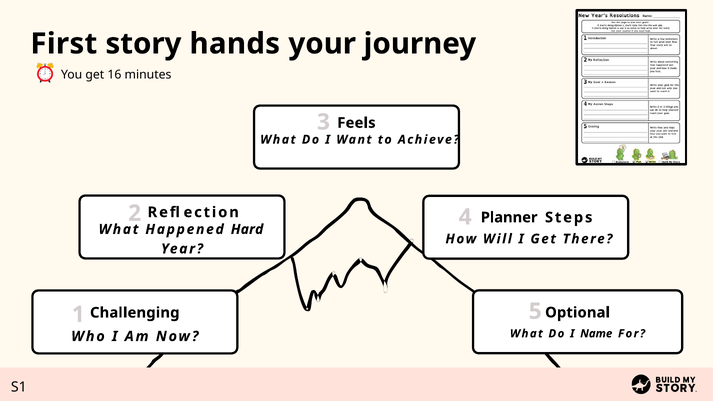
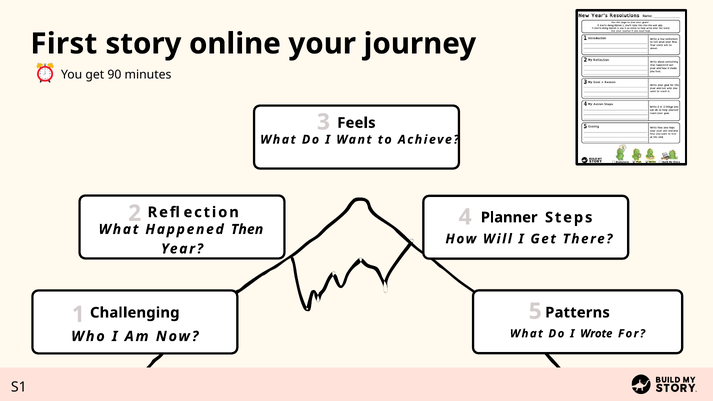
hands: hands -> online
16: 16 -> 90
Hard: Hard -> Then
Optional: Optional -> Patterns
Name: Name -> Wrote
